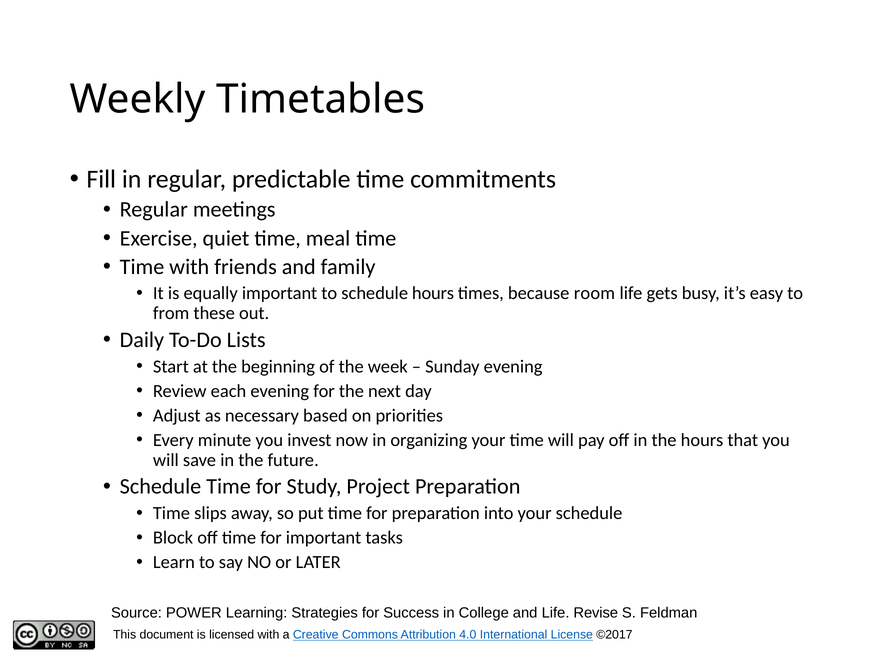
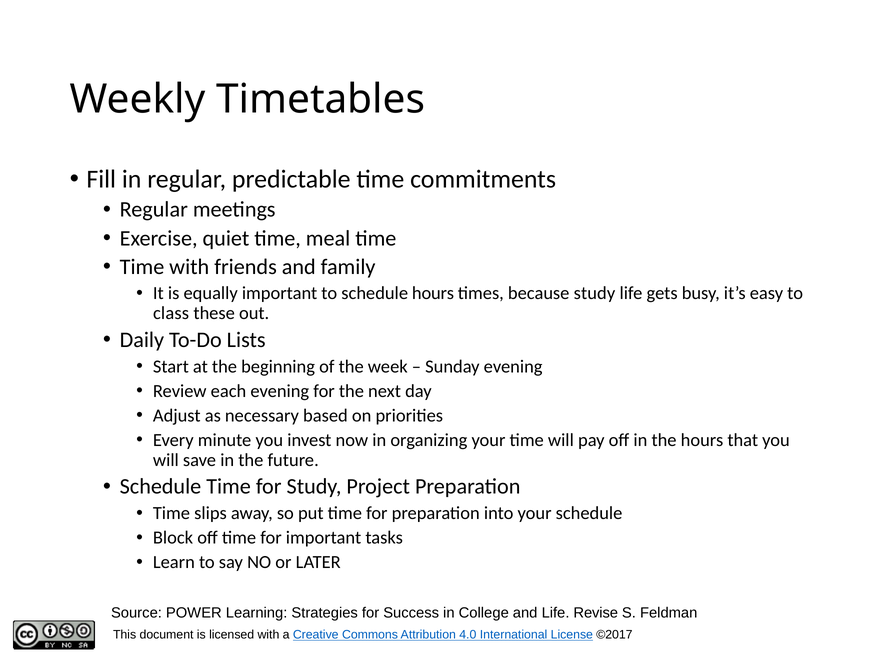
because room: room -> study
from: from -> class
